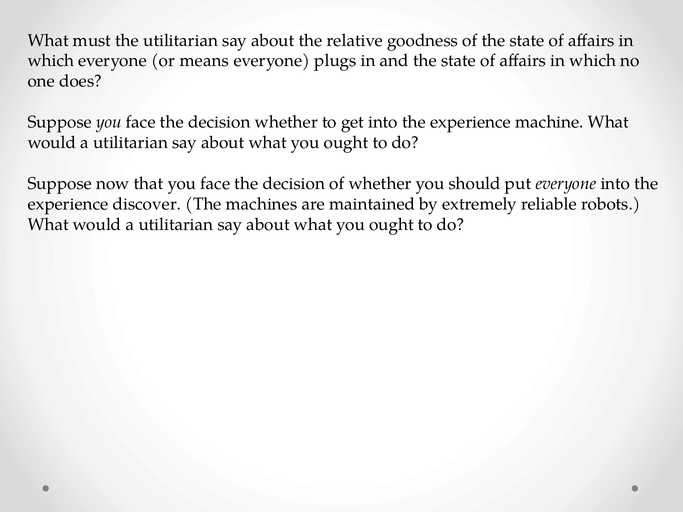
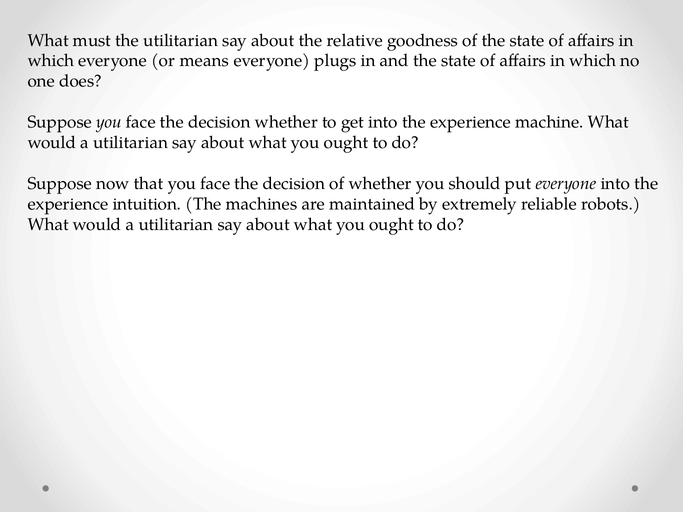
discover: discover -> intuition
